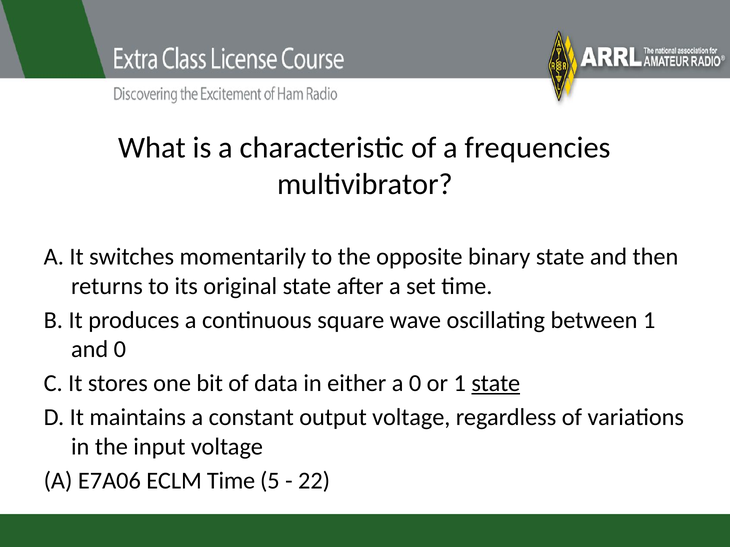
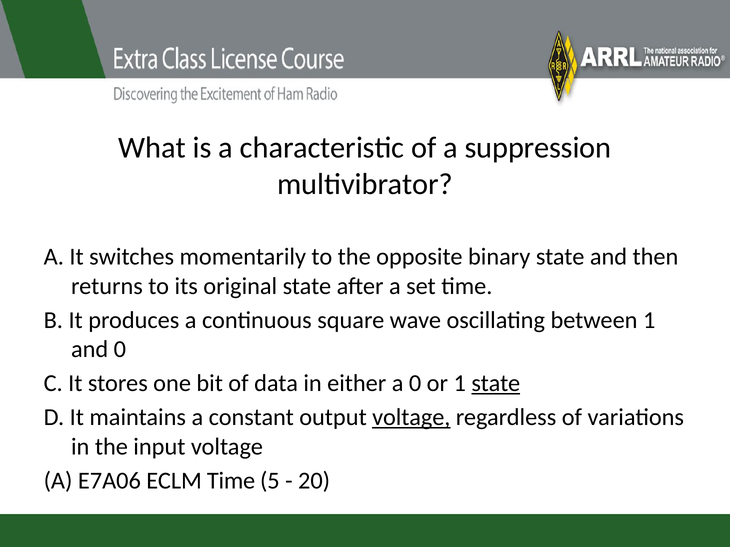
frequencies: frequencies -> suppression
voltage at (411, 418) underline: none -> present
22: 22 -> 20
